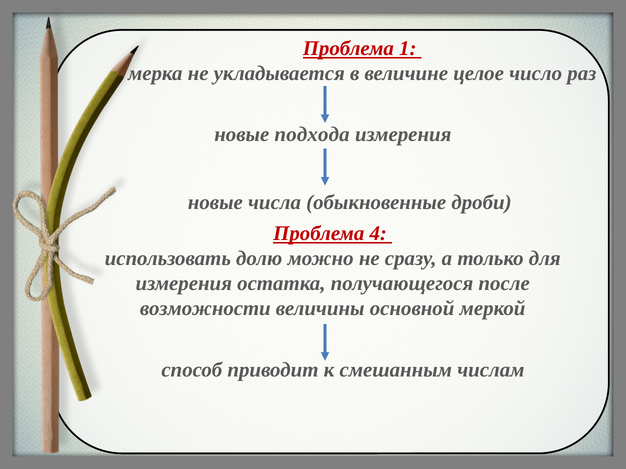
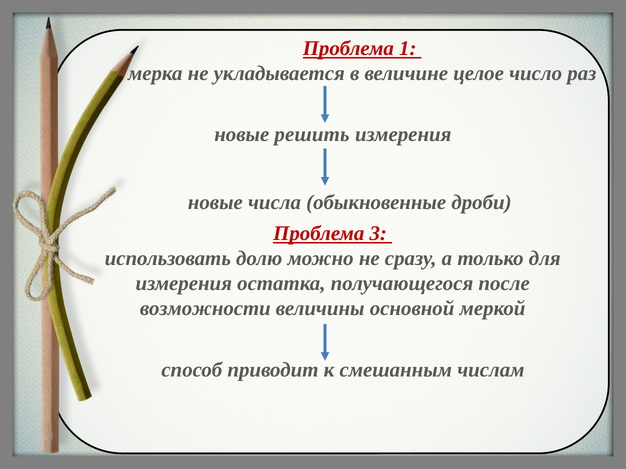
подхода: подхода -> решить
4: 4 -> 3
